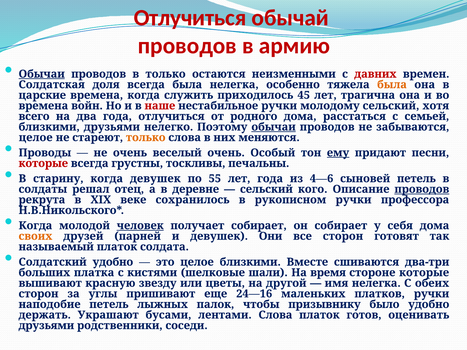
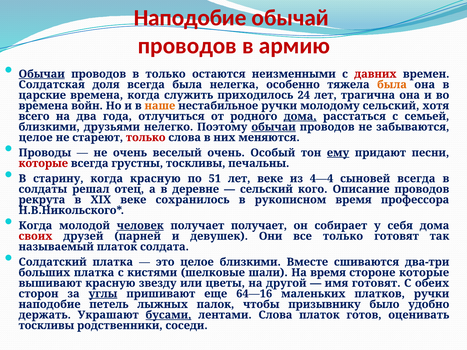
Отлучиться at (190, 18): Отлучиться -> Наподобие
45: 45 -> 24
наше colour: red -> orange
дома at (300, 116) underline: none -> present
только at (146, 138) colour: orange -> red
когда девушек: девушек -> красную
55: 55 -> 51
лет года: года -> веке
4—6: 4—6 -> 4—4
сыновей петель: петель -> всегда
проводов at (422, 189) underline: present -> none
рукописном ручки: ручки -> время
получает собирает: собирает -> получает
своих colour: orange -> red
все сторон: сторон -> только
Солдатский удобно: удобно -> платка
имя нелегка: нелегка -> готовят
углы underline: none -> present
24—16: 24—16 -> 64—16
бусами underline: none -> present
друзьями at (46, 326): друзьями -> тоскливы
